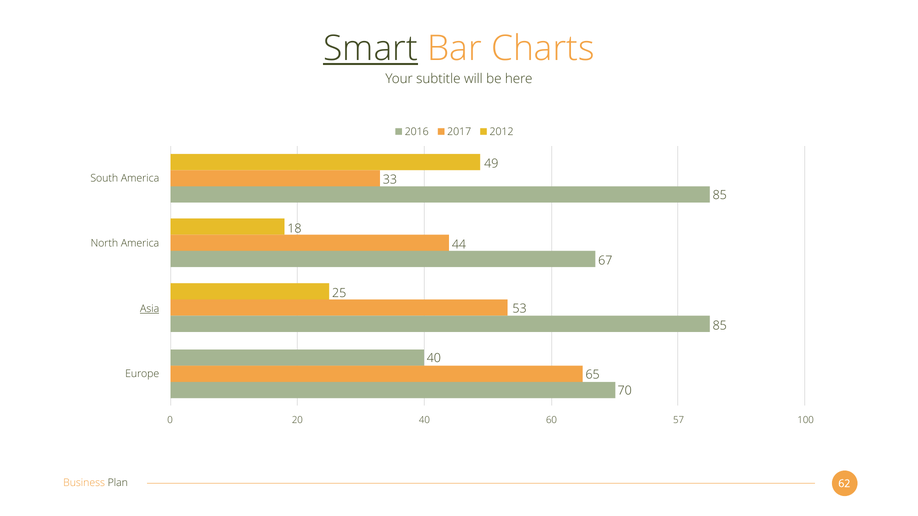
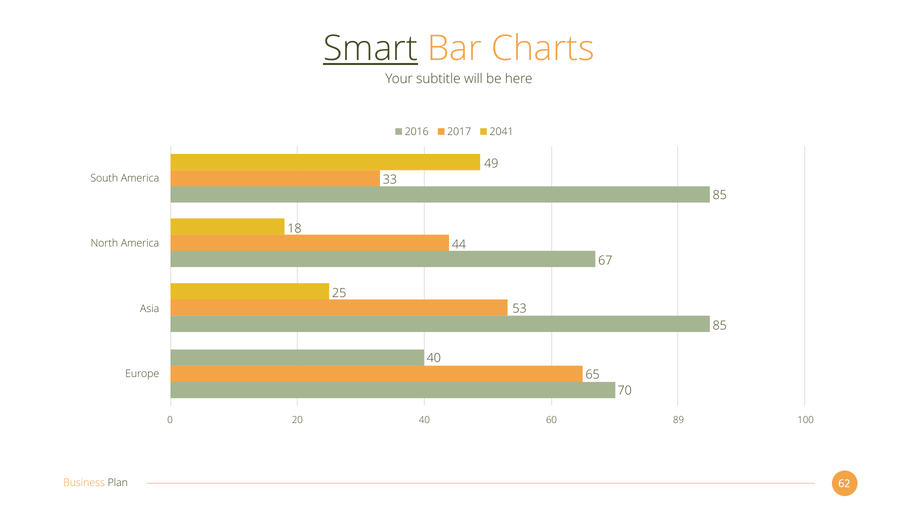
2012: 2012 -> 2041
Asia underline: present -> none
57: 57 -> 89
